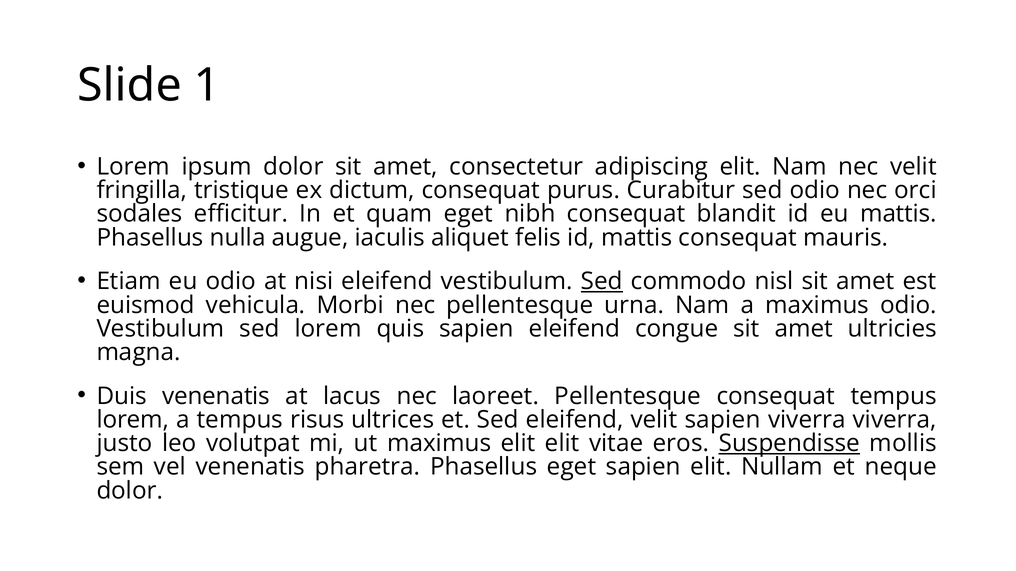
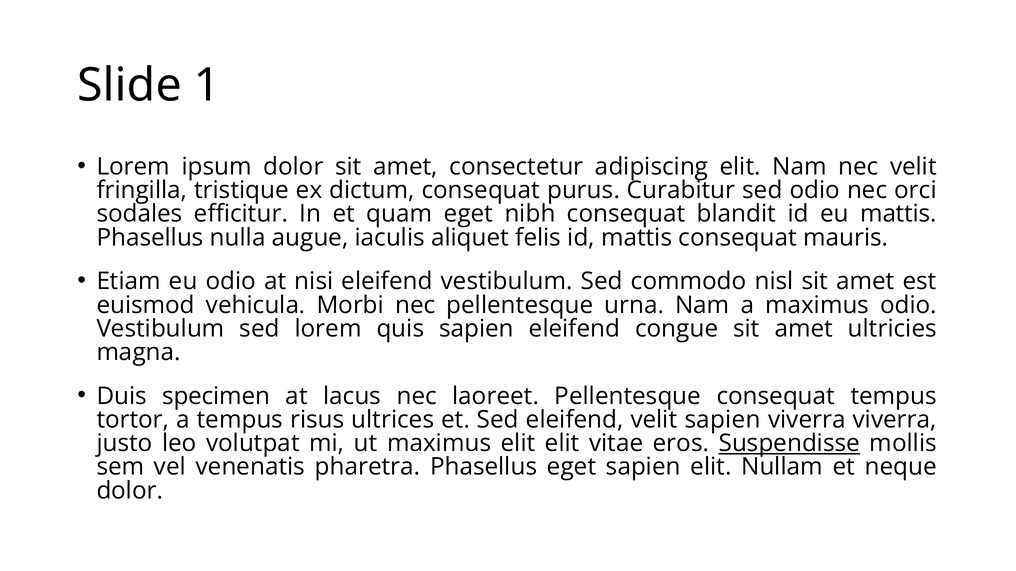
Sed at (602, 282) underline: present -> none
Duis venenatis: venenatis -> specimen
lorem at (133, 420): lorem -> tortor
